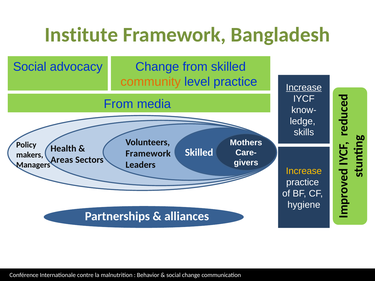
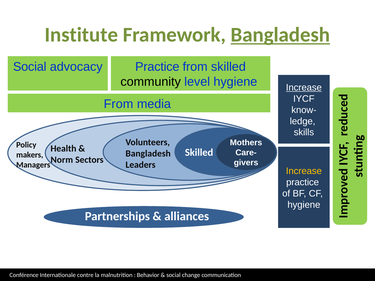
Bangladesh at (280, 35) underline: none -> present
Change at (157, 67): Change -> Practice
community colour: orange -> black
level practice: practice -> hygiene
Framework at (148, 154): Framework -> Bangladesh
Areas: Areas -> Norm
